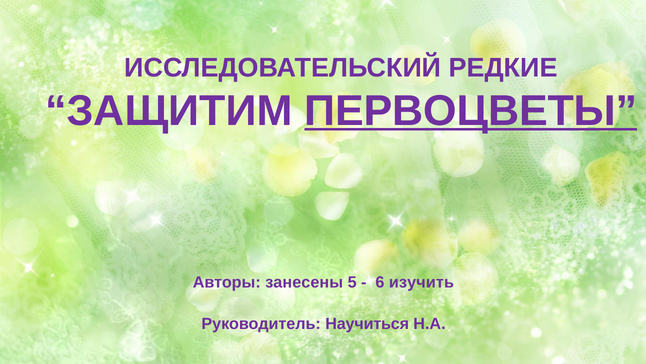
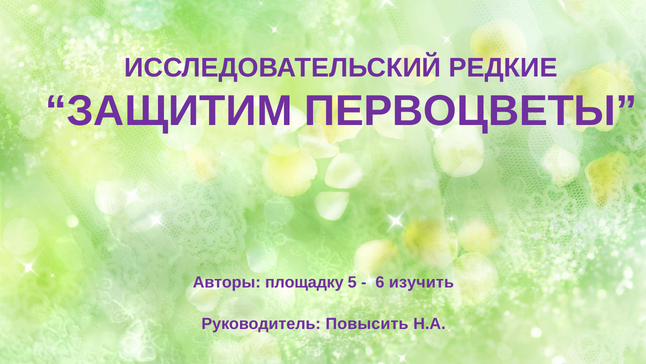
ПЕРВОЦВЕТЫ underline: present -> none
занесены: занесены -> площадку
Научиться: Научиться -> Повысить
